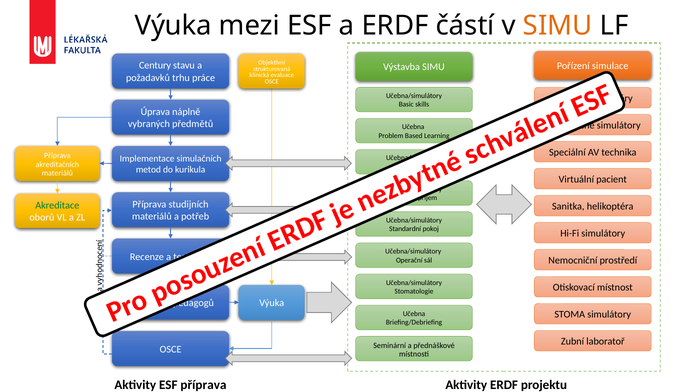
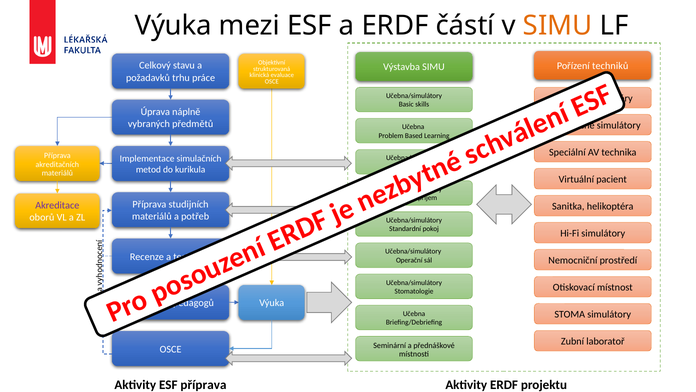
Century: Century -> Celkový
simulace: simulace -> techniků
Akreditace colour: green -> purple
